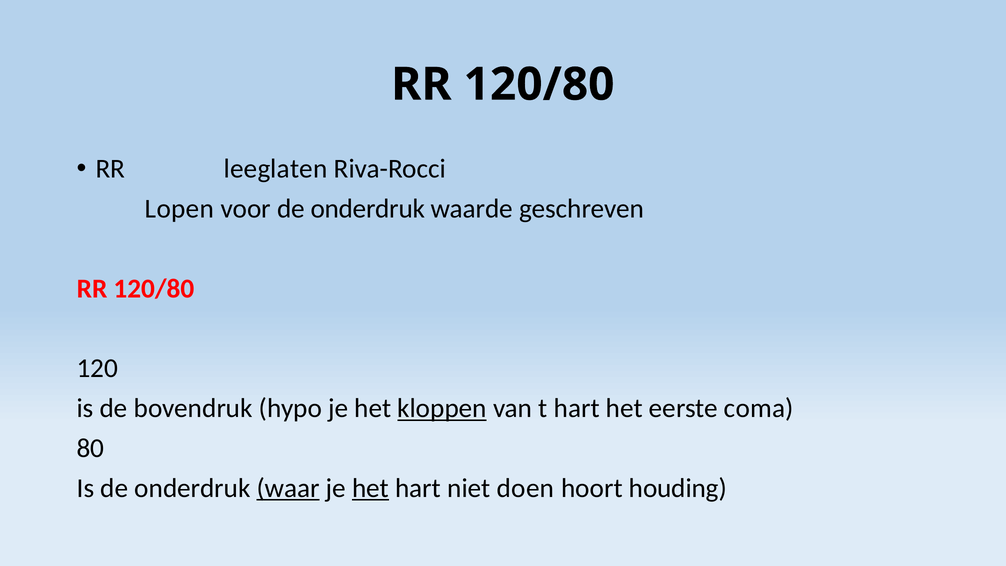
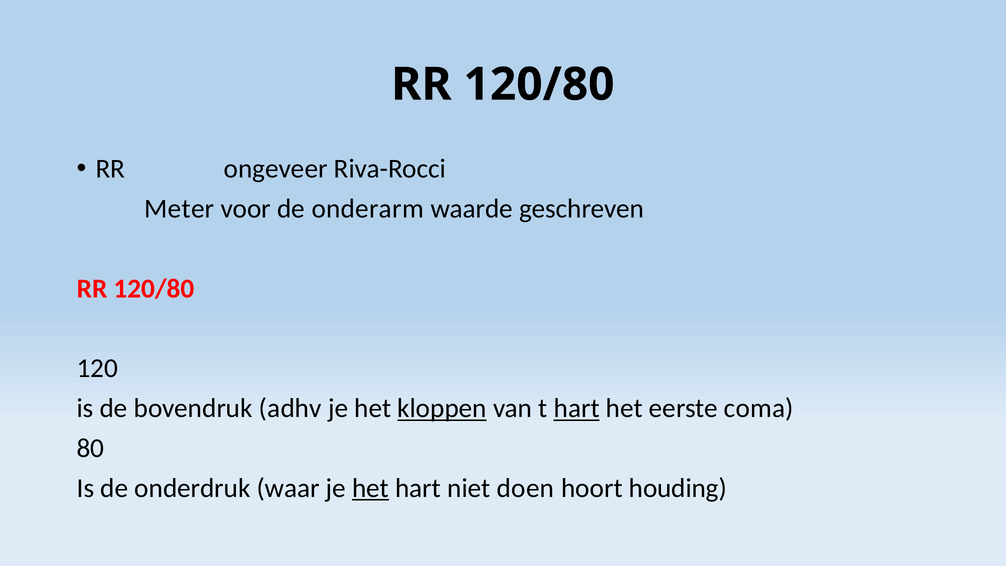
leeglaten: leeglaten -> ongeveer
Lopen: Lopen -> Meter
voor de onderdruk: onderdruk -> onderarm
hypo: hypo -> adhv
hart at (577, 408) underline: none -> present
waar underline: present -> none
